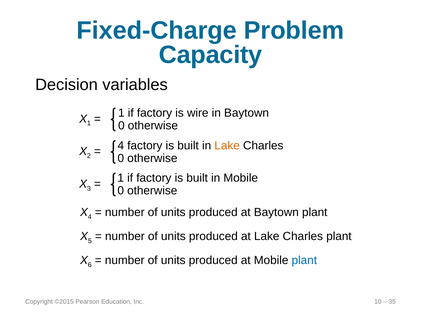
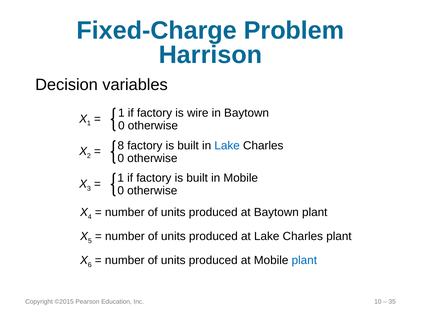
Capacity: Capacity -> Harrison
4 at (121, 145): 4 -> 8
Lake at (227, 145) colour: orange -> blue
